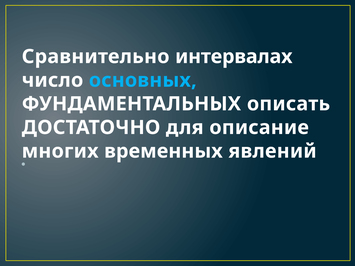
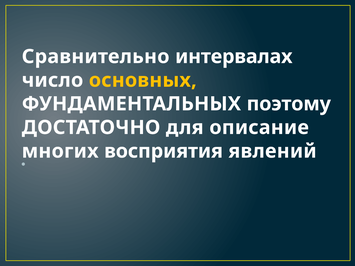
основных colour: light blue -> yellow
описать: описать -> поэтому
временных: временных -> восприятия
